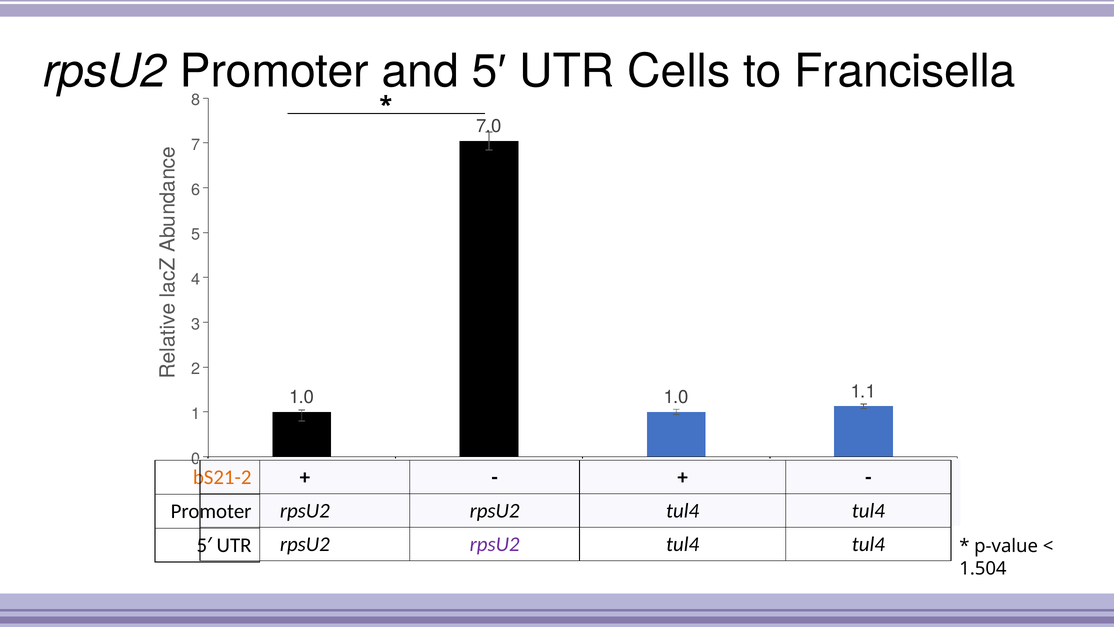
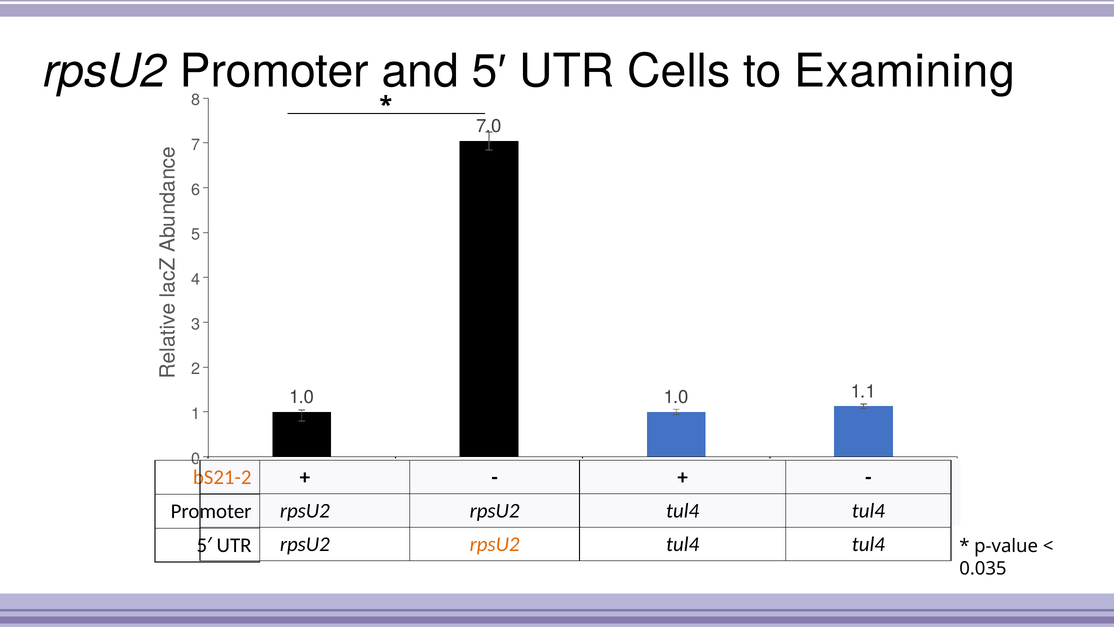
Francisella: Francisella -> Examining
rpsU2 at (495, 544) colour: purple -> orange
1.504: 1.504 -> 0.035
